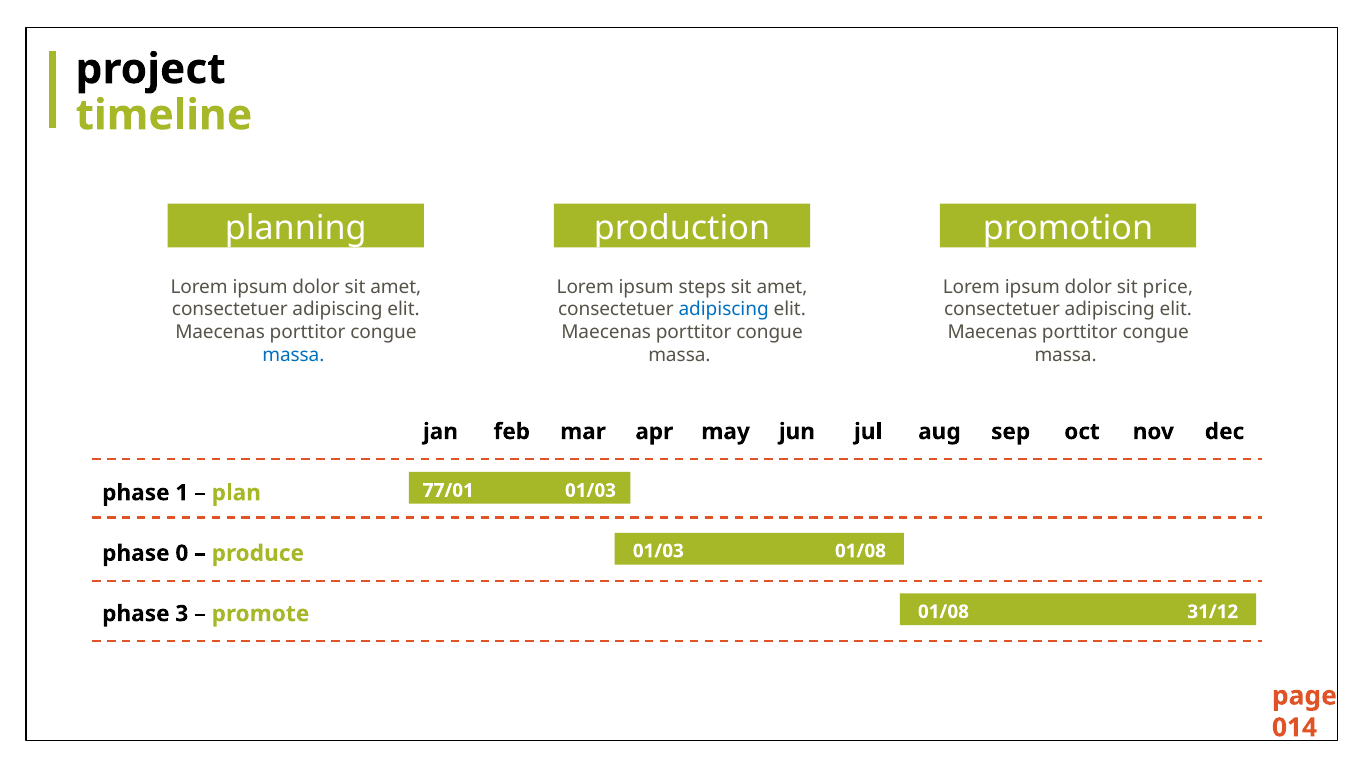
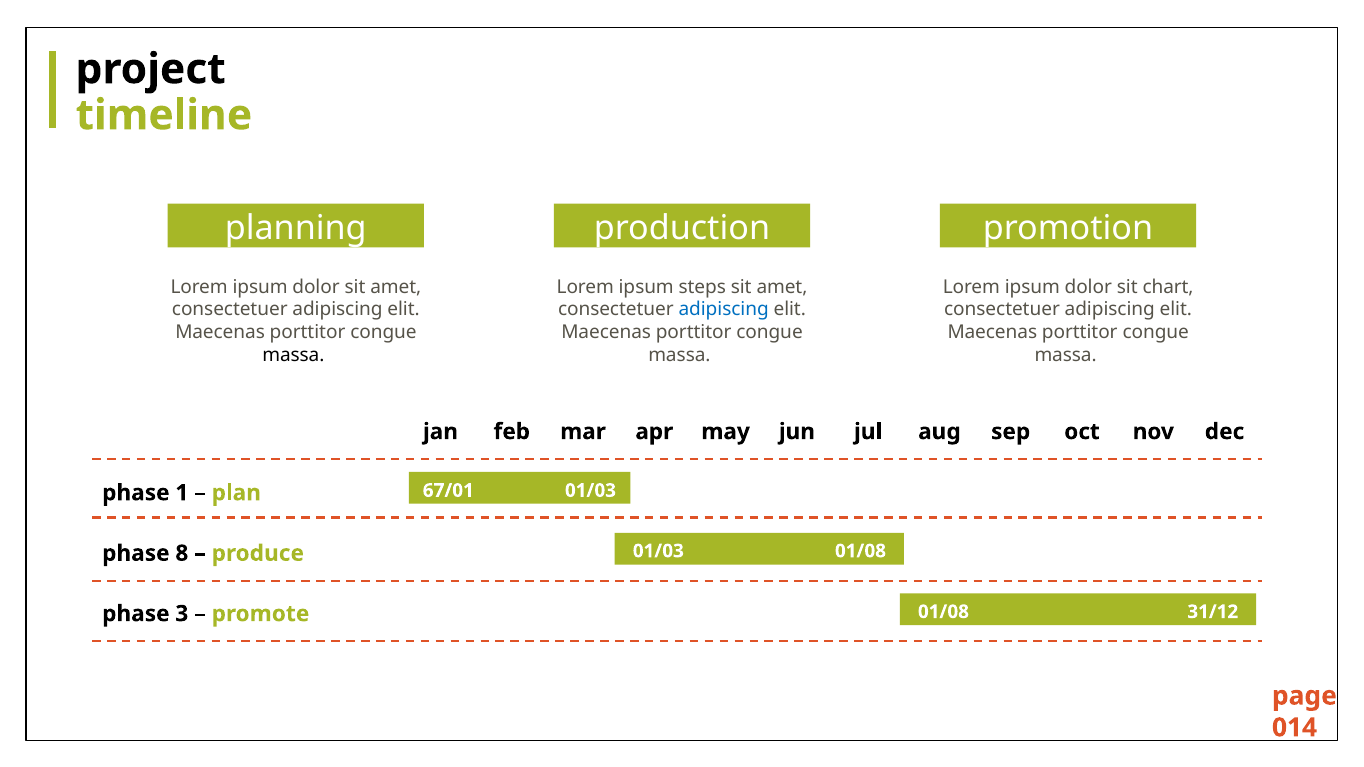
price: price -> chart
massa at (293, 355) colour: blue -> black
77/01: 77/01 -> 67/01
0: 0 -> 8
